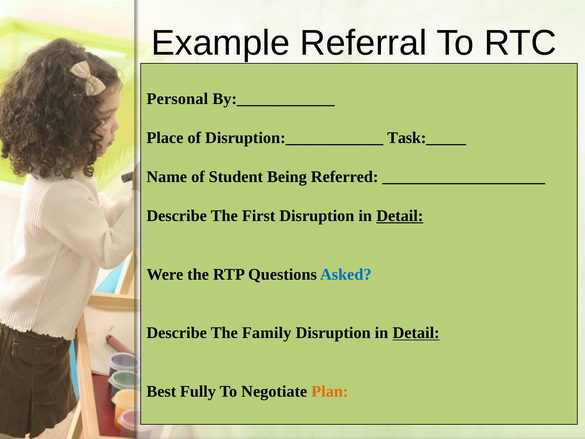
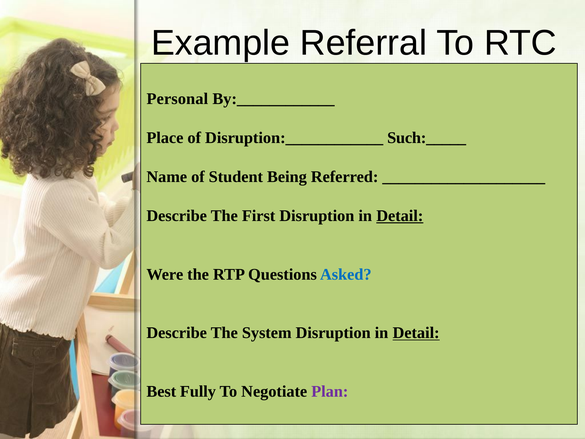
Task:_____: Task:_____ -> Such:_____
Family: Family -> System
Plan colour: orange -> purple
